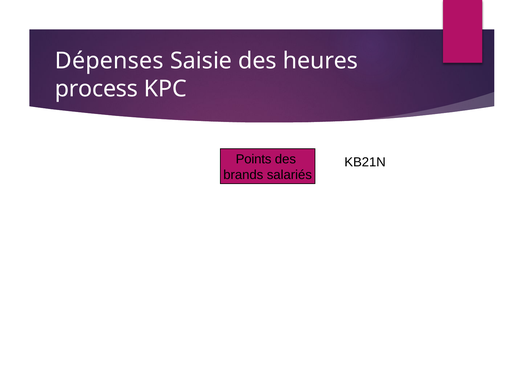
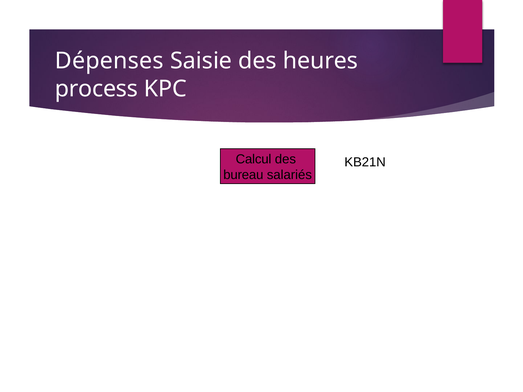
Points: Points -> Calcul
brands: brands -> bureau
